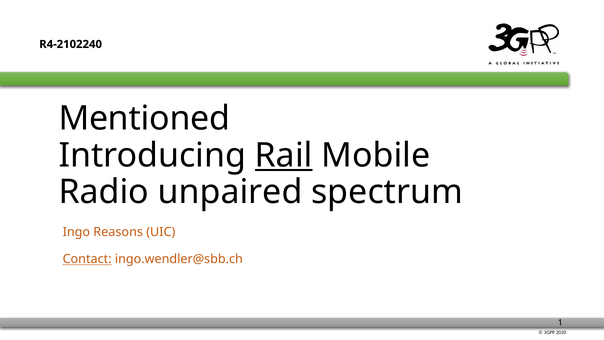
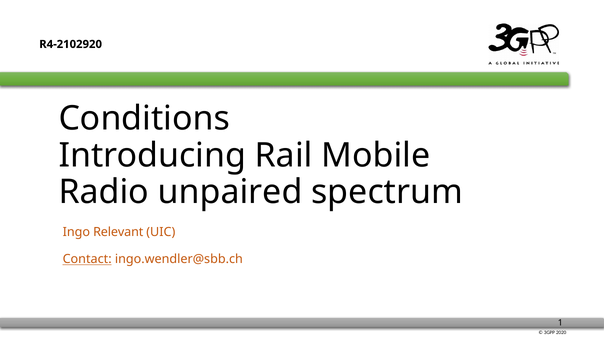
R4-2102240: R4-2102240 -> R4-2102920
Mentioned: Mentioned -> Conditions
Rail underline: present -> none
Reasons: Reasons -> Relevant
